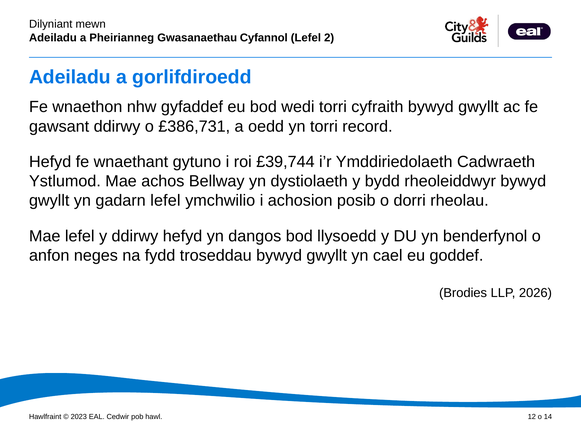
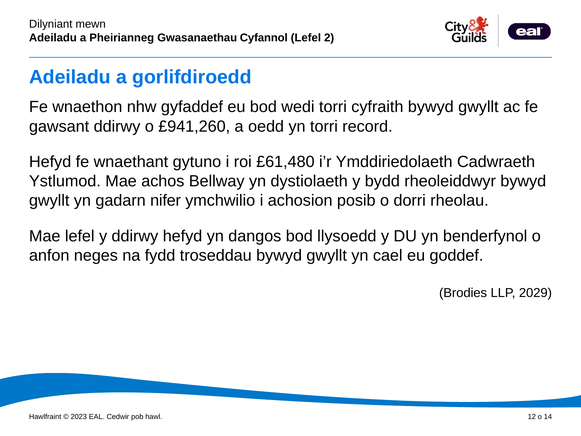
£386,731: £386,731 -> £941,260
£39,744: £39,744 -> £61,480
gadarn lefel: lefel -> nifer
2026: 2026 -> 2029
